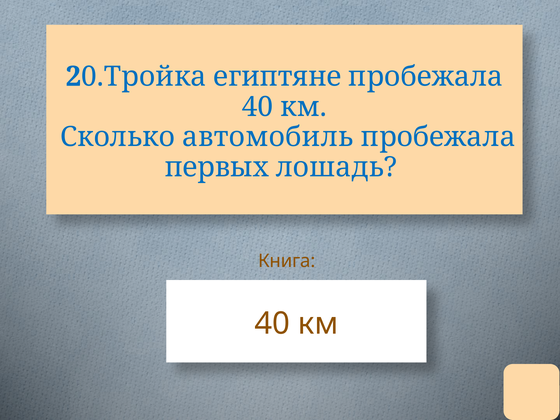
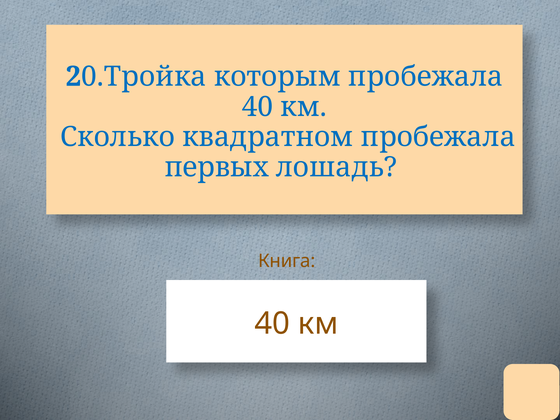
египтяне: египтяне -> которым
автомобиль: автомобиль -> квадратном
